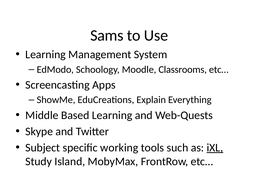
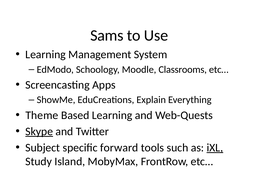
Middle: Middle -> Theme
Skype underline: none -> present
working: working -> forward
